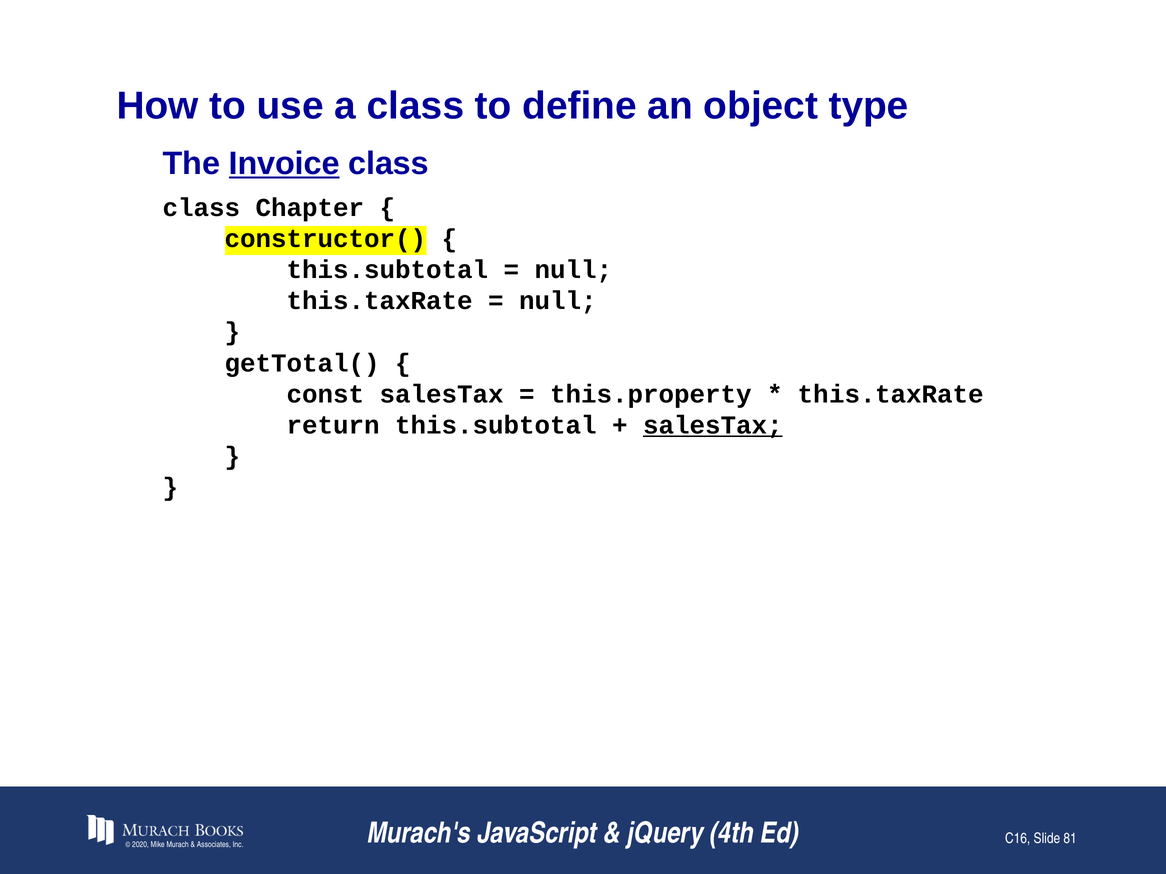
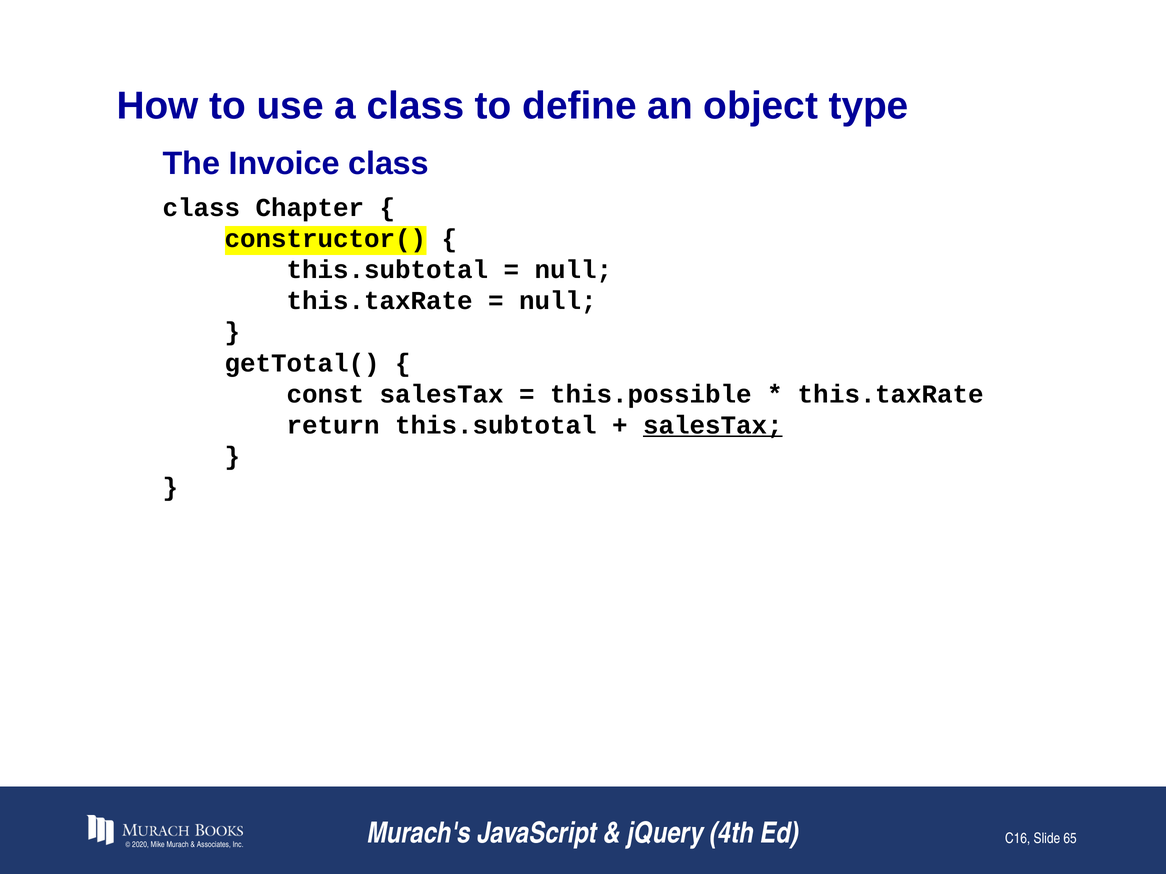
Invoice underline: present -> none
this.property: this.property -> this.possible
81: 81 -> 65
